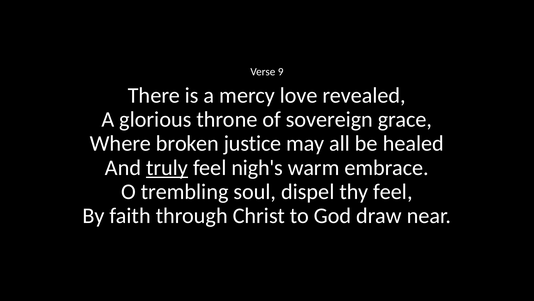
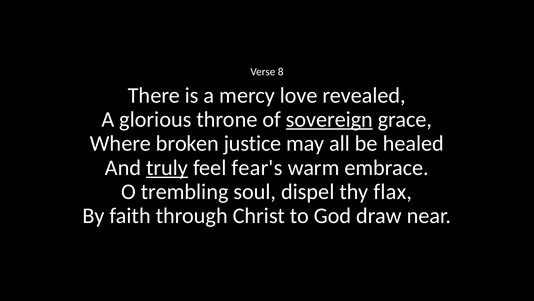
9: 9 -> 8
sovereign underline: none -> present
nigh's: nigh's -> fear's
thy feel: feel -> flax
